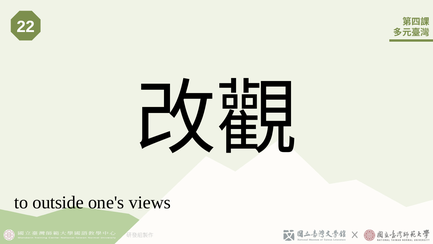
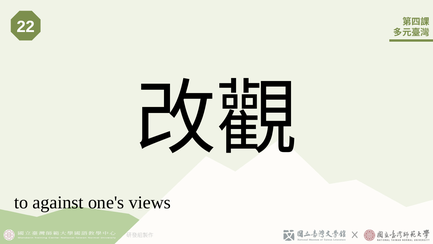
outside: outside -> against
